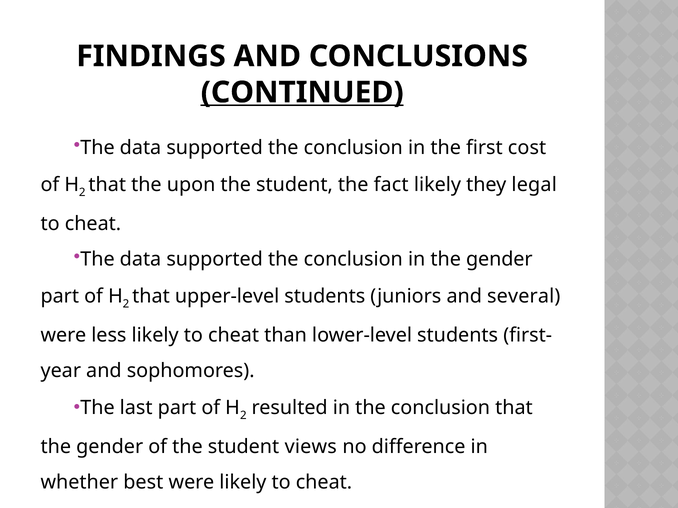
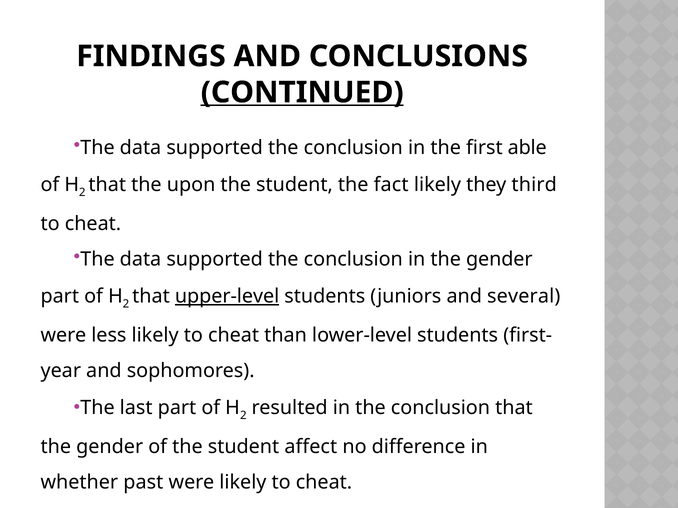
cost: cost -> able
legal: legal -> third
upper-level underline: none -> present
views: views -> affect
best: best -> past
